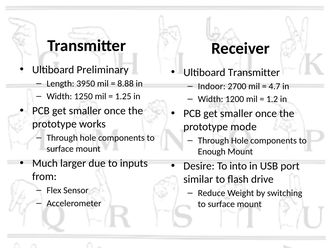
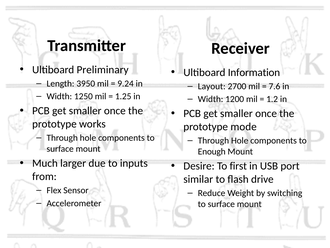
Ultiboard Transmitter: Transmitter -> Information
8.88: 8.88 -> 9.24
Indoor: Indoor -> Layout
4.7: 4.7 -> 7.6
into: into -> first
